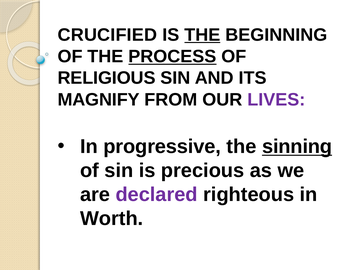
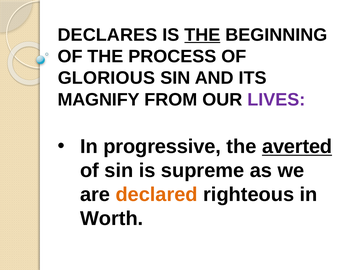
CRUCIFIED: CRUCIFIED -> DECLARES
PROCESS underline: present -> none
RELIGIOUS: RELIGIOUS -> GLORIOUS
sinning: sinning -> averted
precious: precious -> supreme
declared colour: purple -> orange
